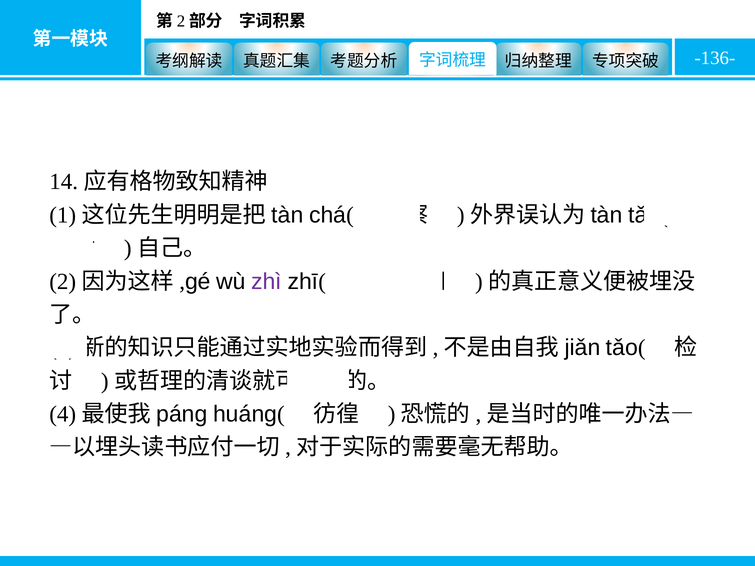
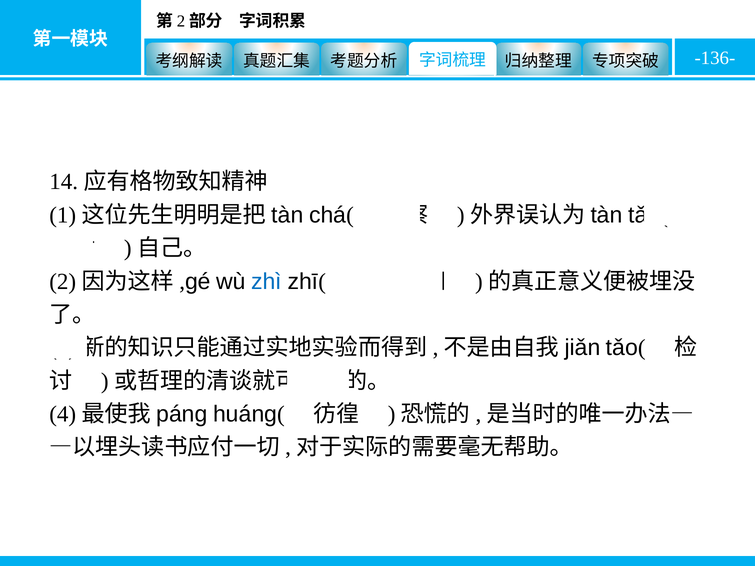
zhì colour: purple -> blue
